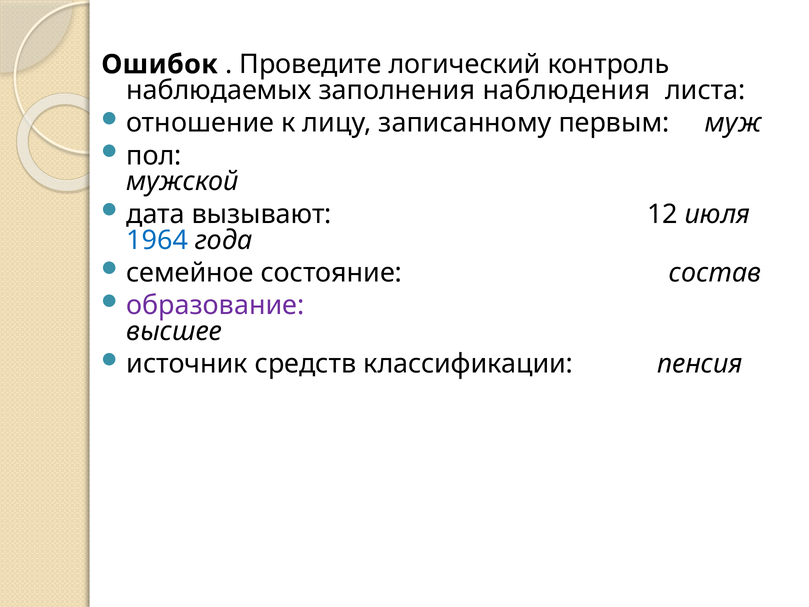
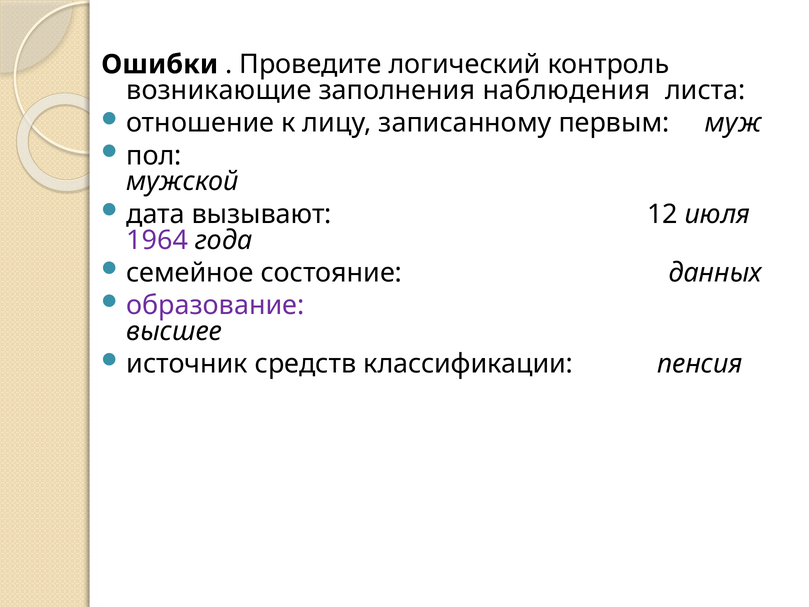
Ошибок: Ошибок -> Ошибки
наблюдаемых: наблюдаемых -> возникающие
1964 colour: blue -> purple
состав: состав -> данных
